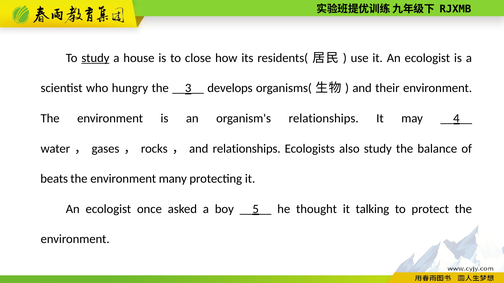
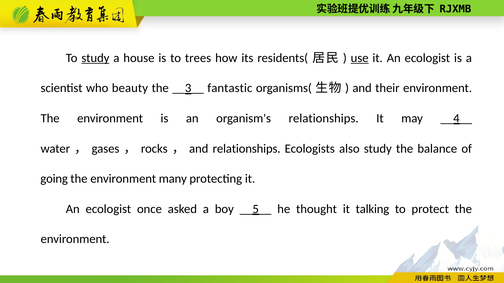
close: close -> trees
use underline: none -> present
hungry: hungry -> beauty
develops: develops -> fantastic
beats: beats -> going
